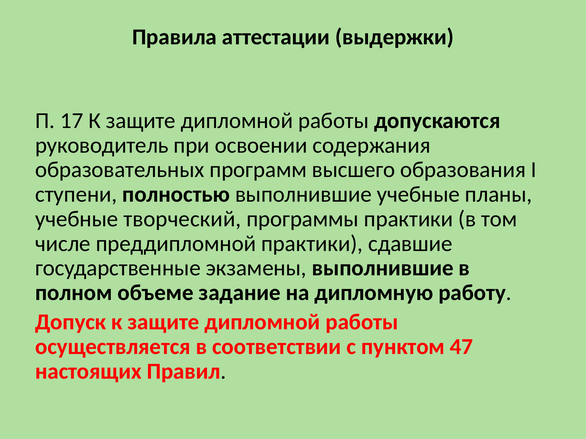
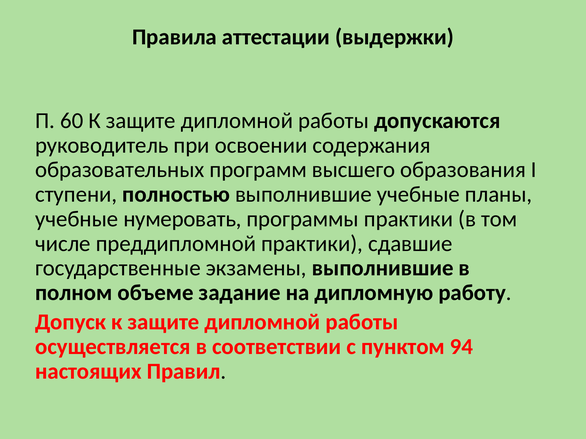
17: 17 -> 60
творческий: творческий -> нумеровать
47: 47 -> 94
